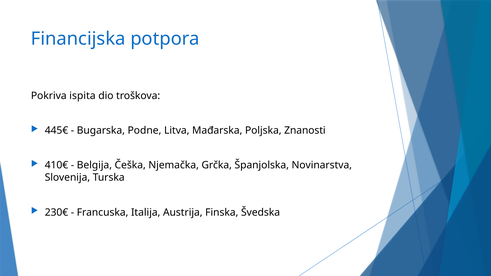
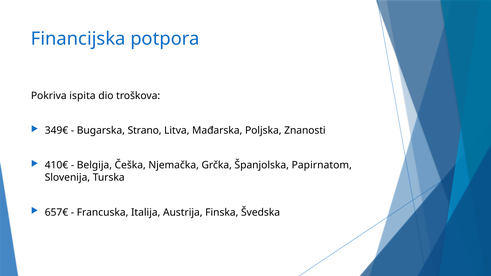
445€: 445€ -> 349€
Podne: Podne -> Strano
Novinarstva: Novinarstva -> Papirnatom
230€: 230€ -> 657€
